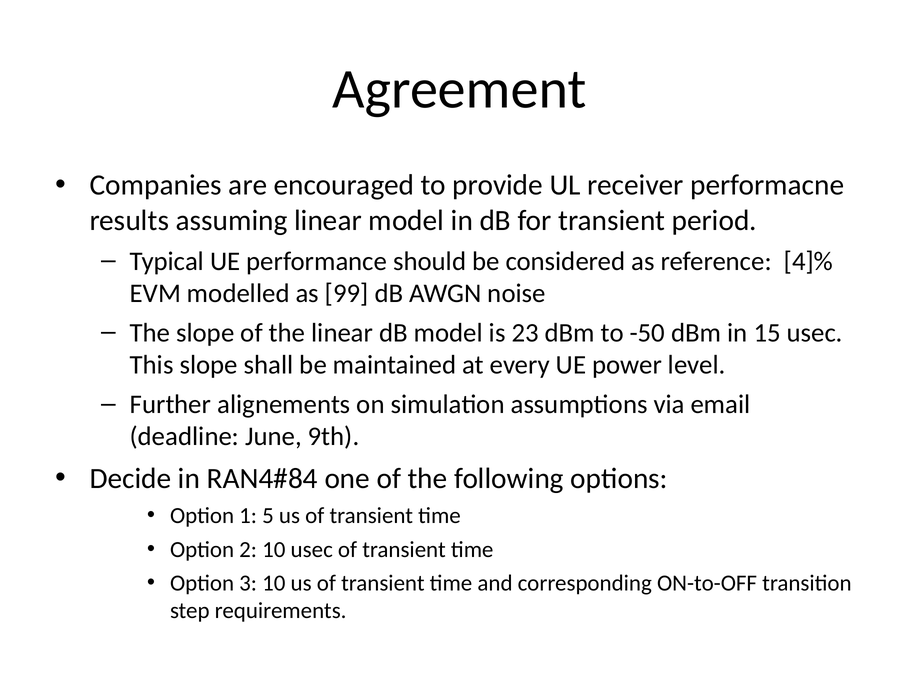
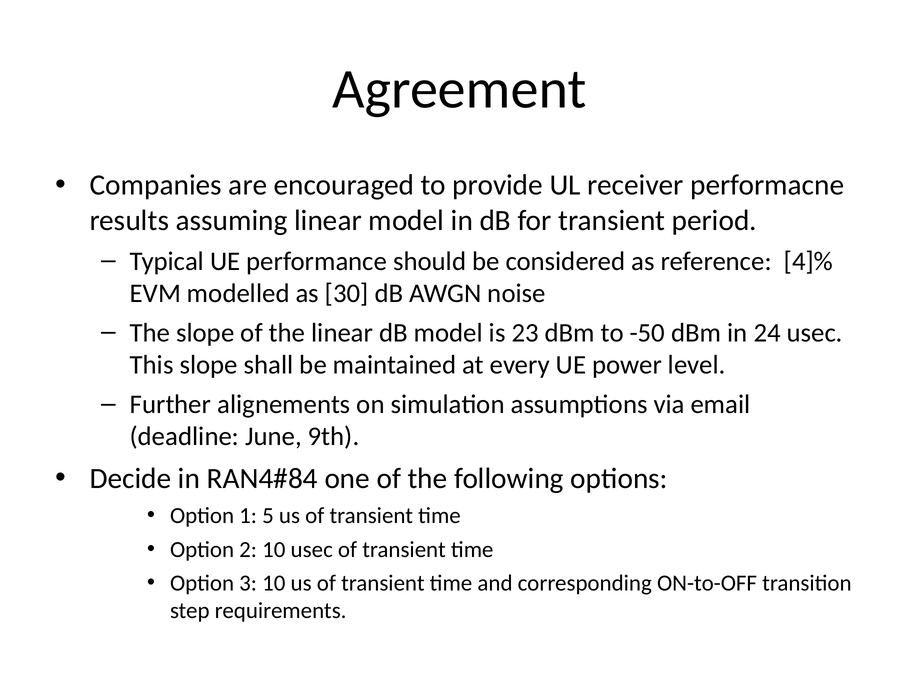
99: 99 -> 30
15: 15 -> 24
